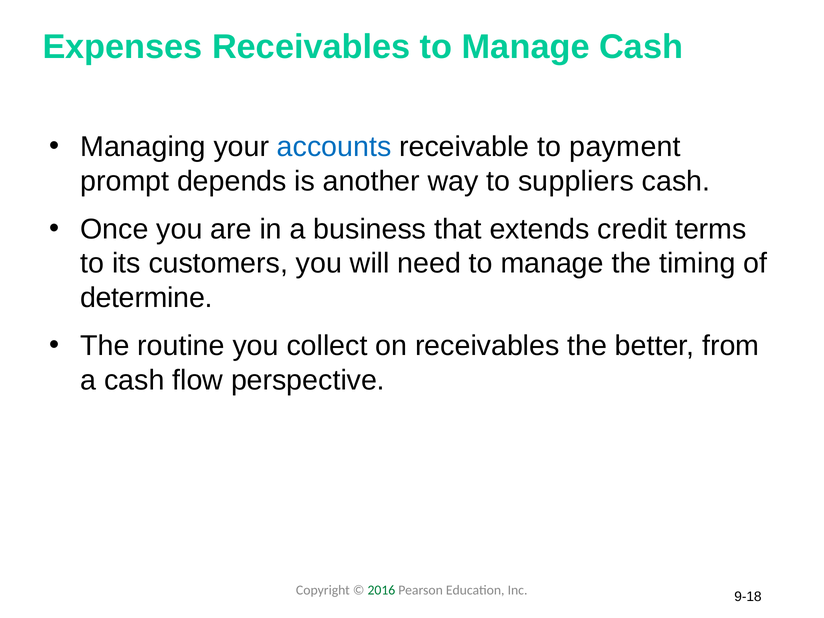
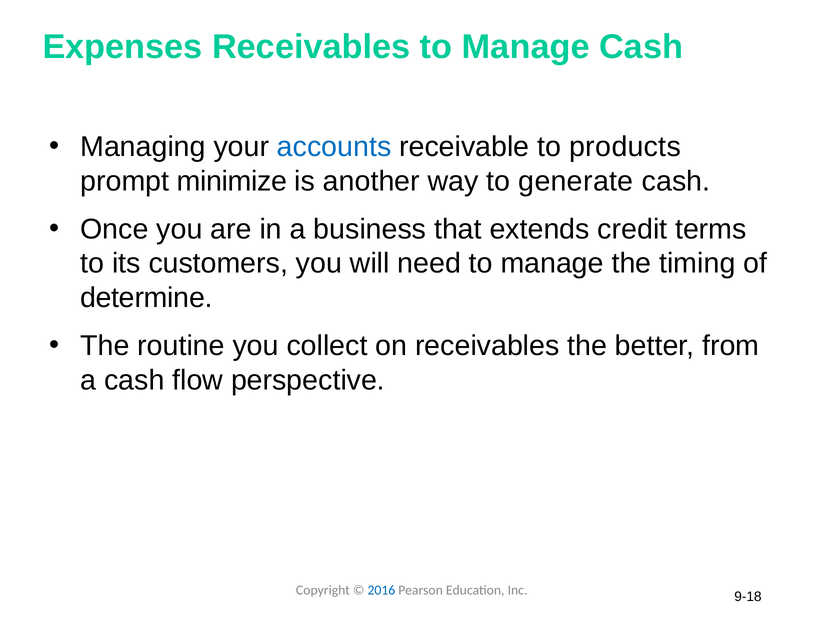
payment: payment -> products
depends: depends -> minimize
suppliers: suppliers -> generate
2016 colour: green -> blue
